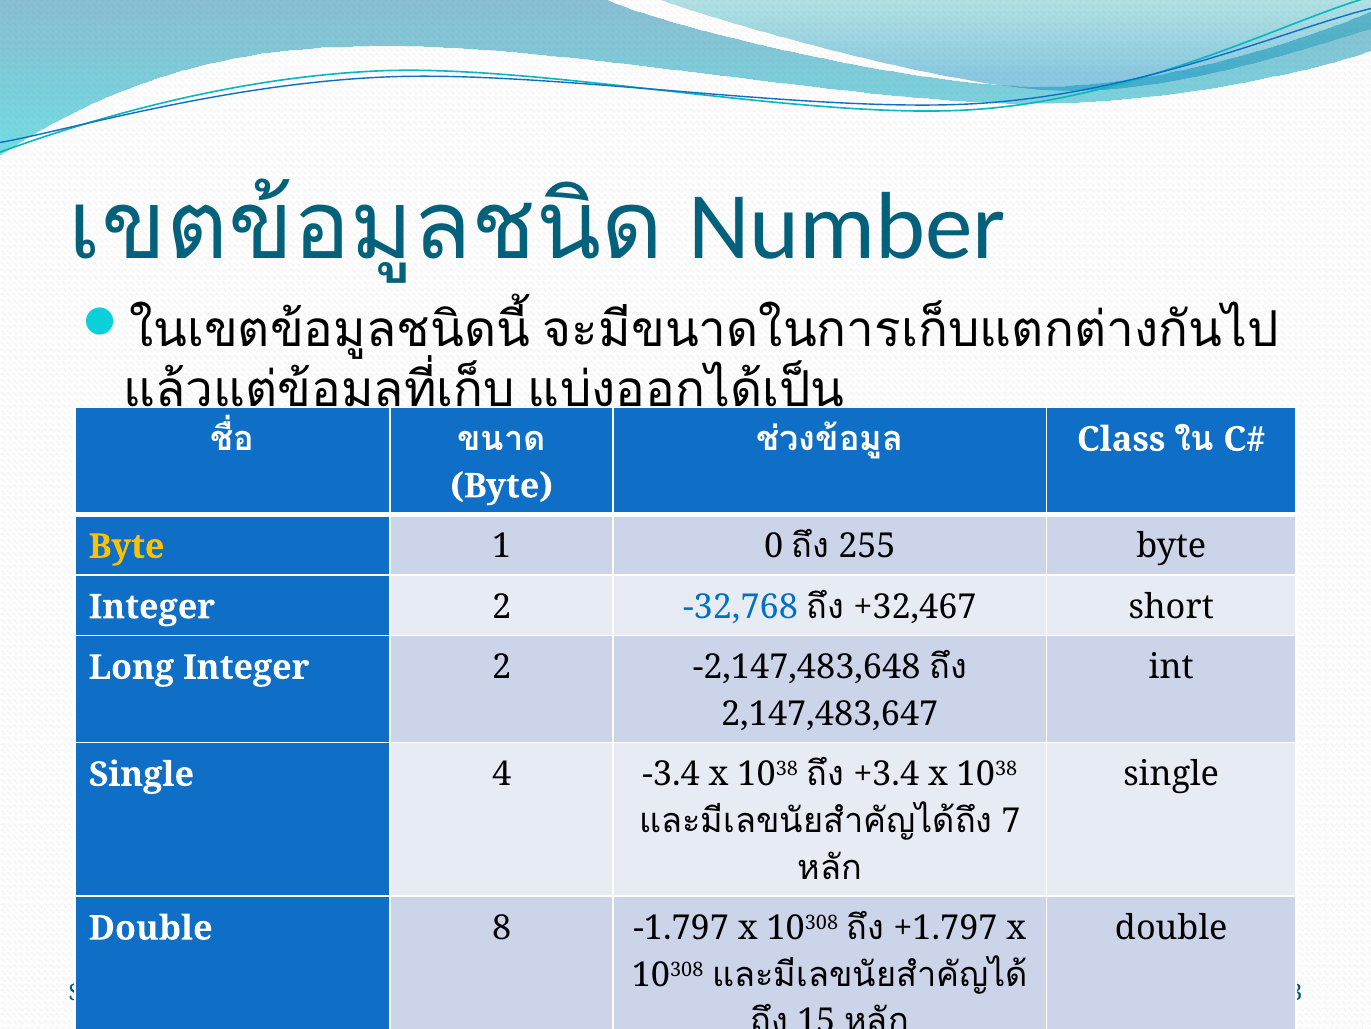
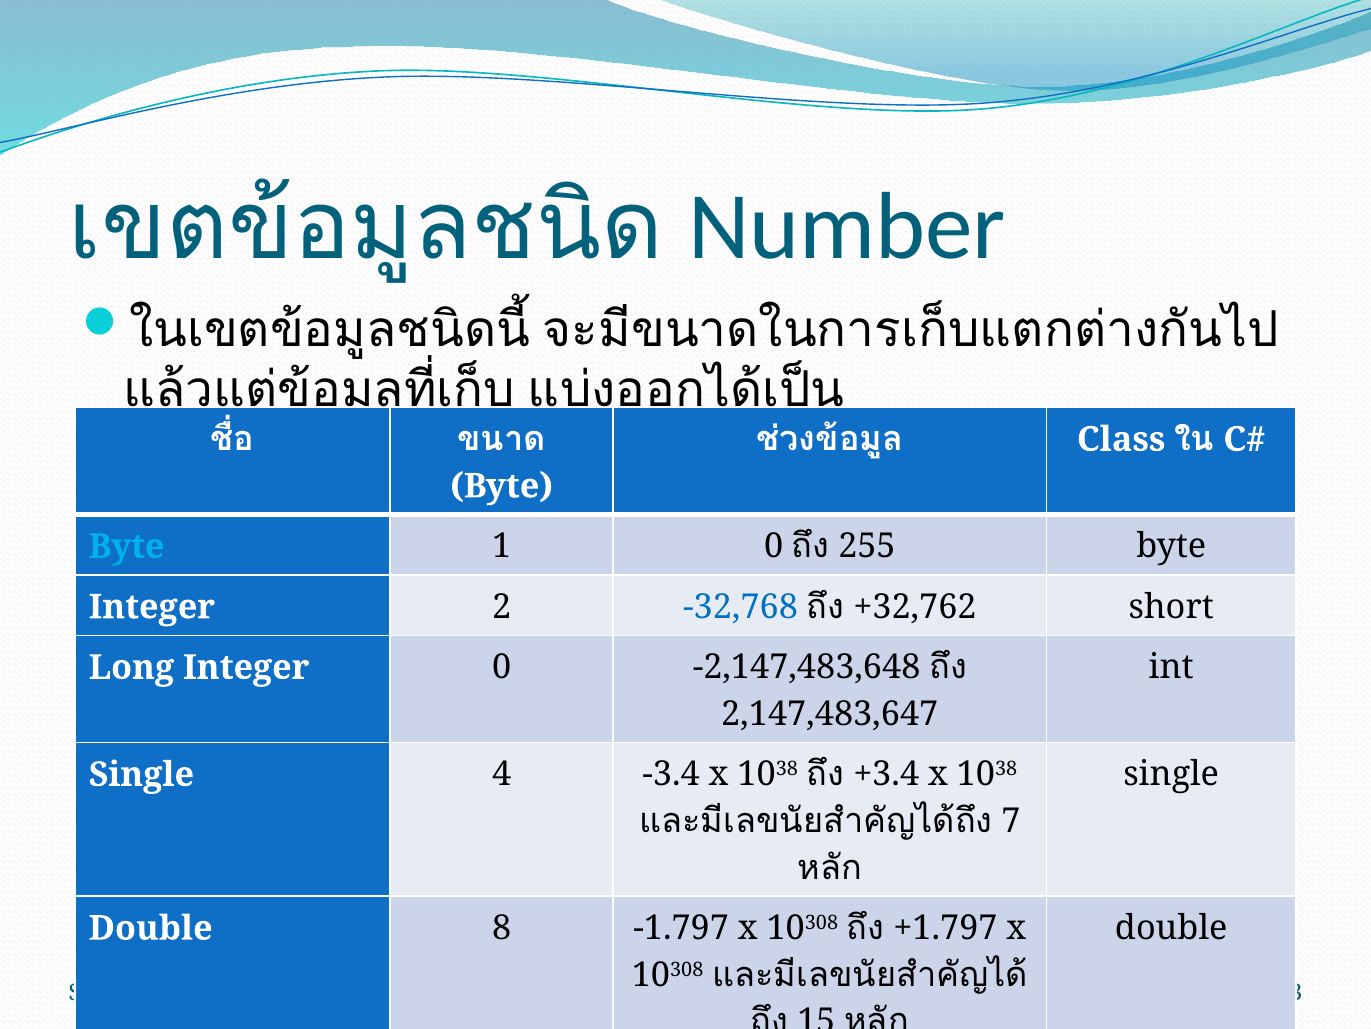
Byte at (127, 546) colour: yellow -> light blue
+32,467: +32,467 -> +32,762
Long Integer 2: 2 -> 0
